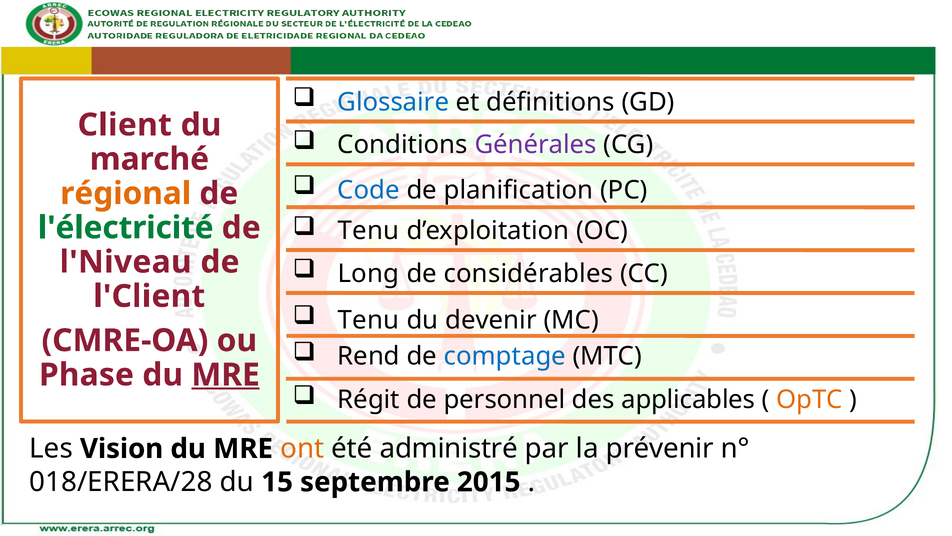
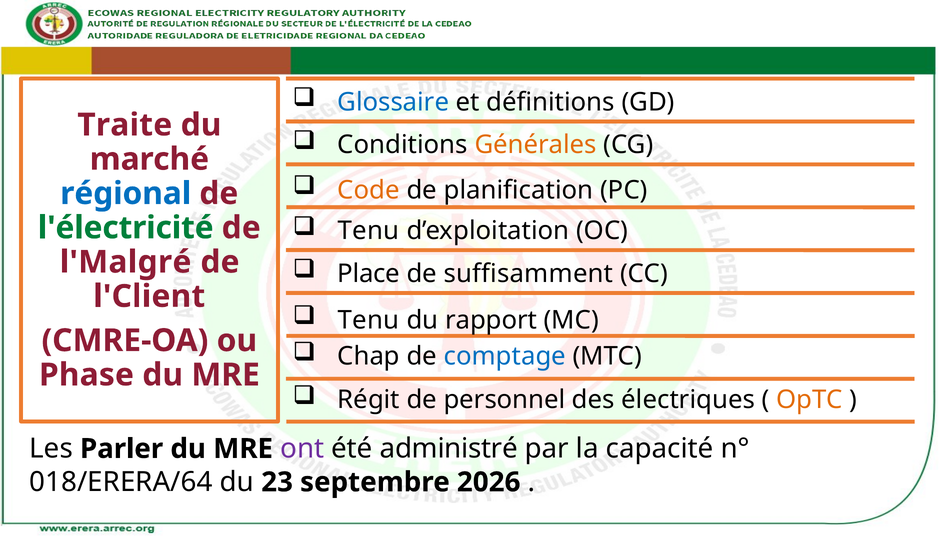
Client: Client -> Traite
Générales colour: purple -> orange
Code colour: blue -> orange
régional colour: orange -> blue
l'Niveau: l'Niveau -> l'Malgré
Long: Long -> Place
considérables: considérables -> suffisamment
devenir: devenir -> rapport
Rend: Rend -> Chap
MRE at (226, 375) underline: present -> none
applicables: applicables -> électriques
Vision: Vision -> Parler
ont colour: orange -> purple
prévenir: prévenir -> capacité
018/ERERA/28: 018/ERERA/28 -> 018/ERERA/64
15: 15 -> 23
2015: 2015 -> 2026
